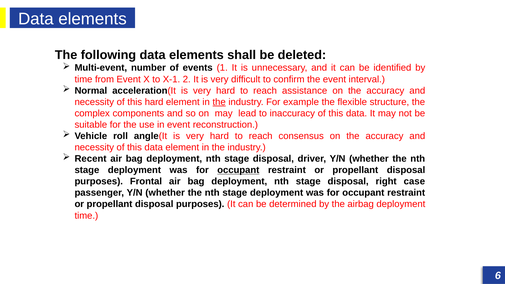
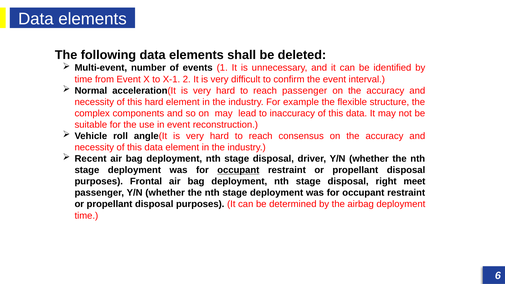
reach assistance: assistance -> passenger
the at (219, 102) underline: present -> none
case: case -> meet
